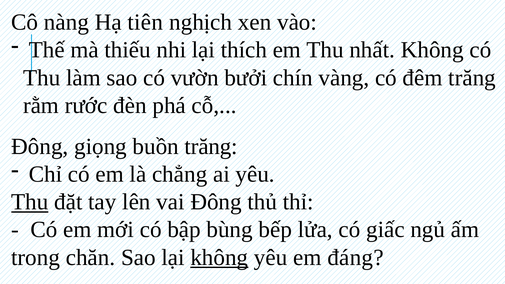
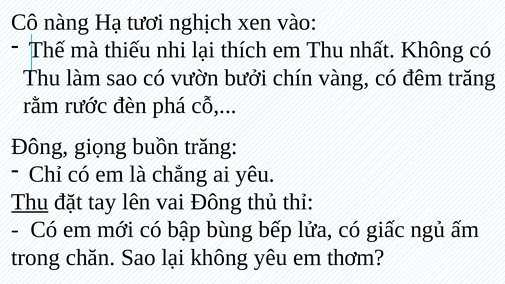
tiên: tiên -> tươi
không at (219, 258) underline: present -> none
đáng: đáng -> thơm
